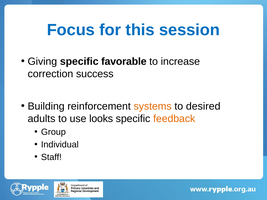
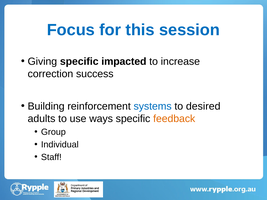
favorable: favorable -> impacted
systems colour: orange -> blue
looks: looks -> ways
